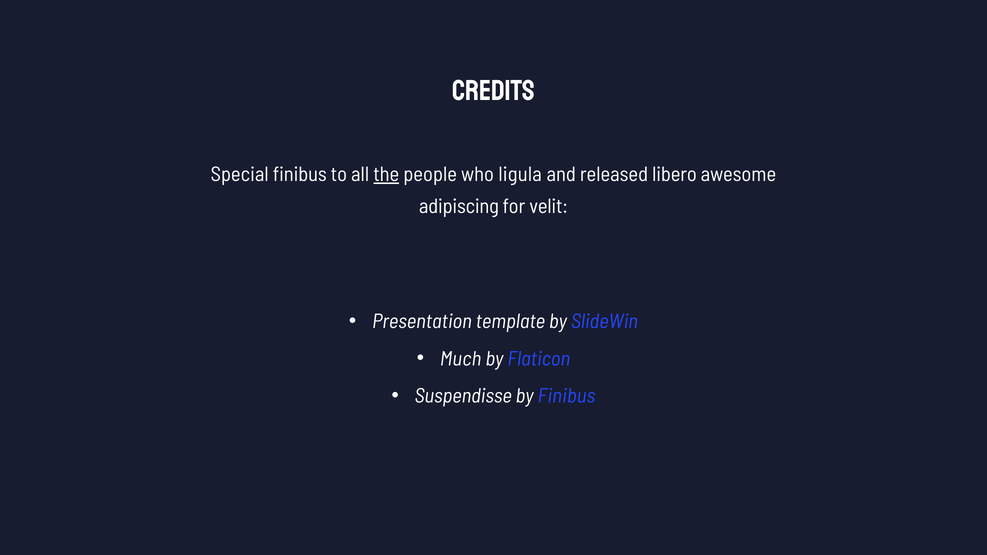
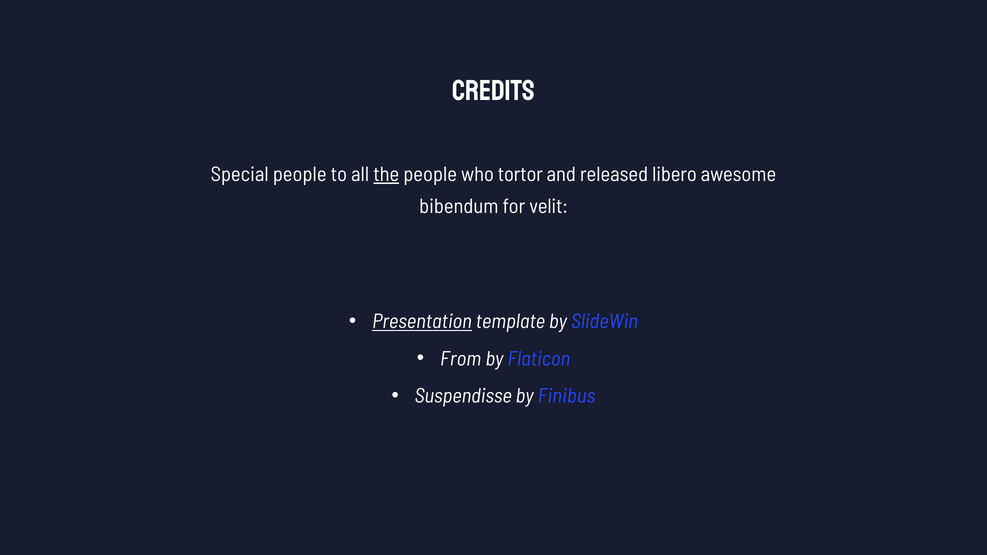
Special finibus: finibus -> people
ligula: ligula -> tortor
adipiscing: adipiscing -> bibendum
Presentation underline: none -> present
Much: Much -> From
